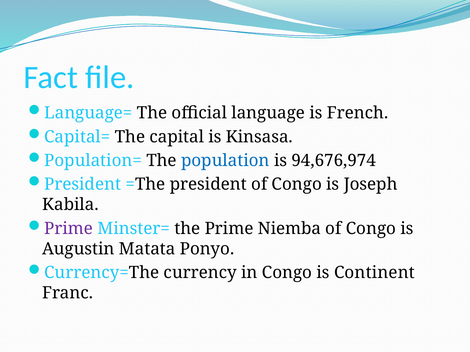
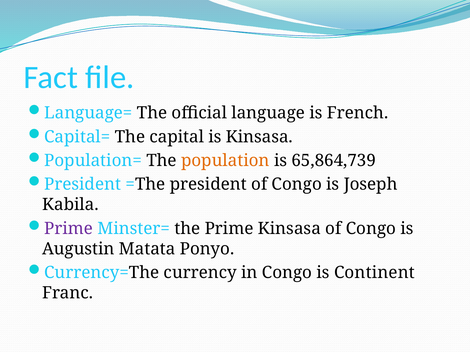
population colour: blue -> orange
94,676,974: 94,676,974 -> 65,864,739
Prime Niemba: Niemba -> Kinsasa
